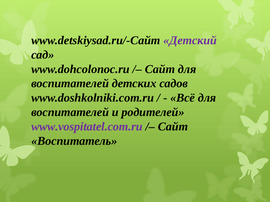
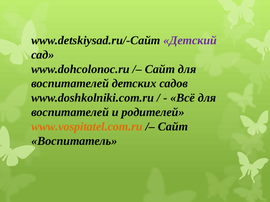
www.vospitatel.com.ru colour: purple -> orange
